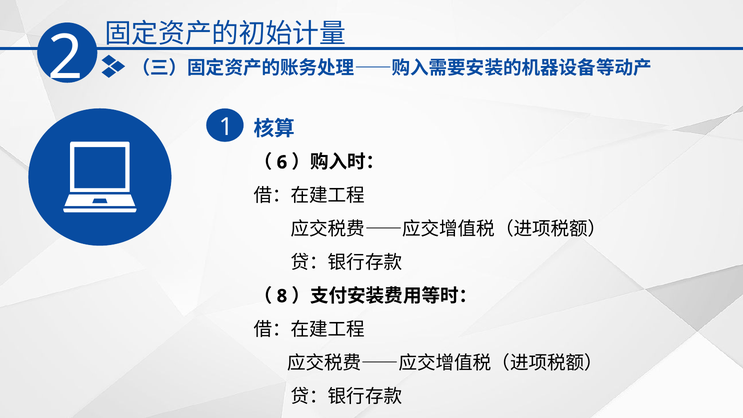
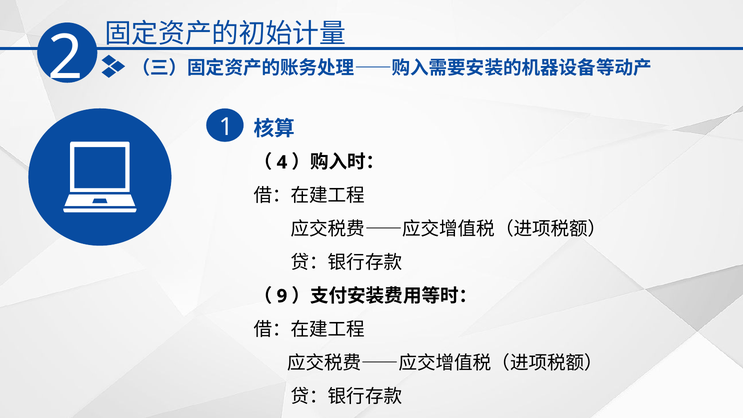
6: 6 -> 4
8: 8 -> 9
